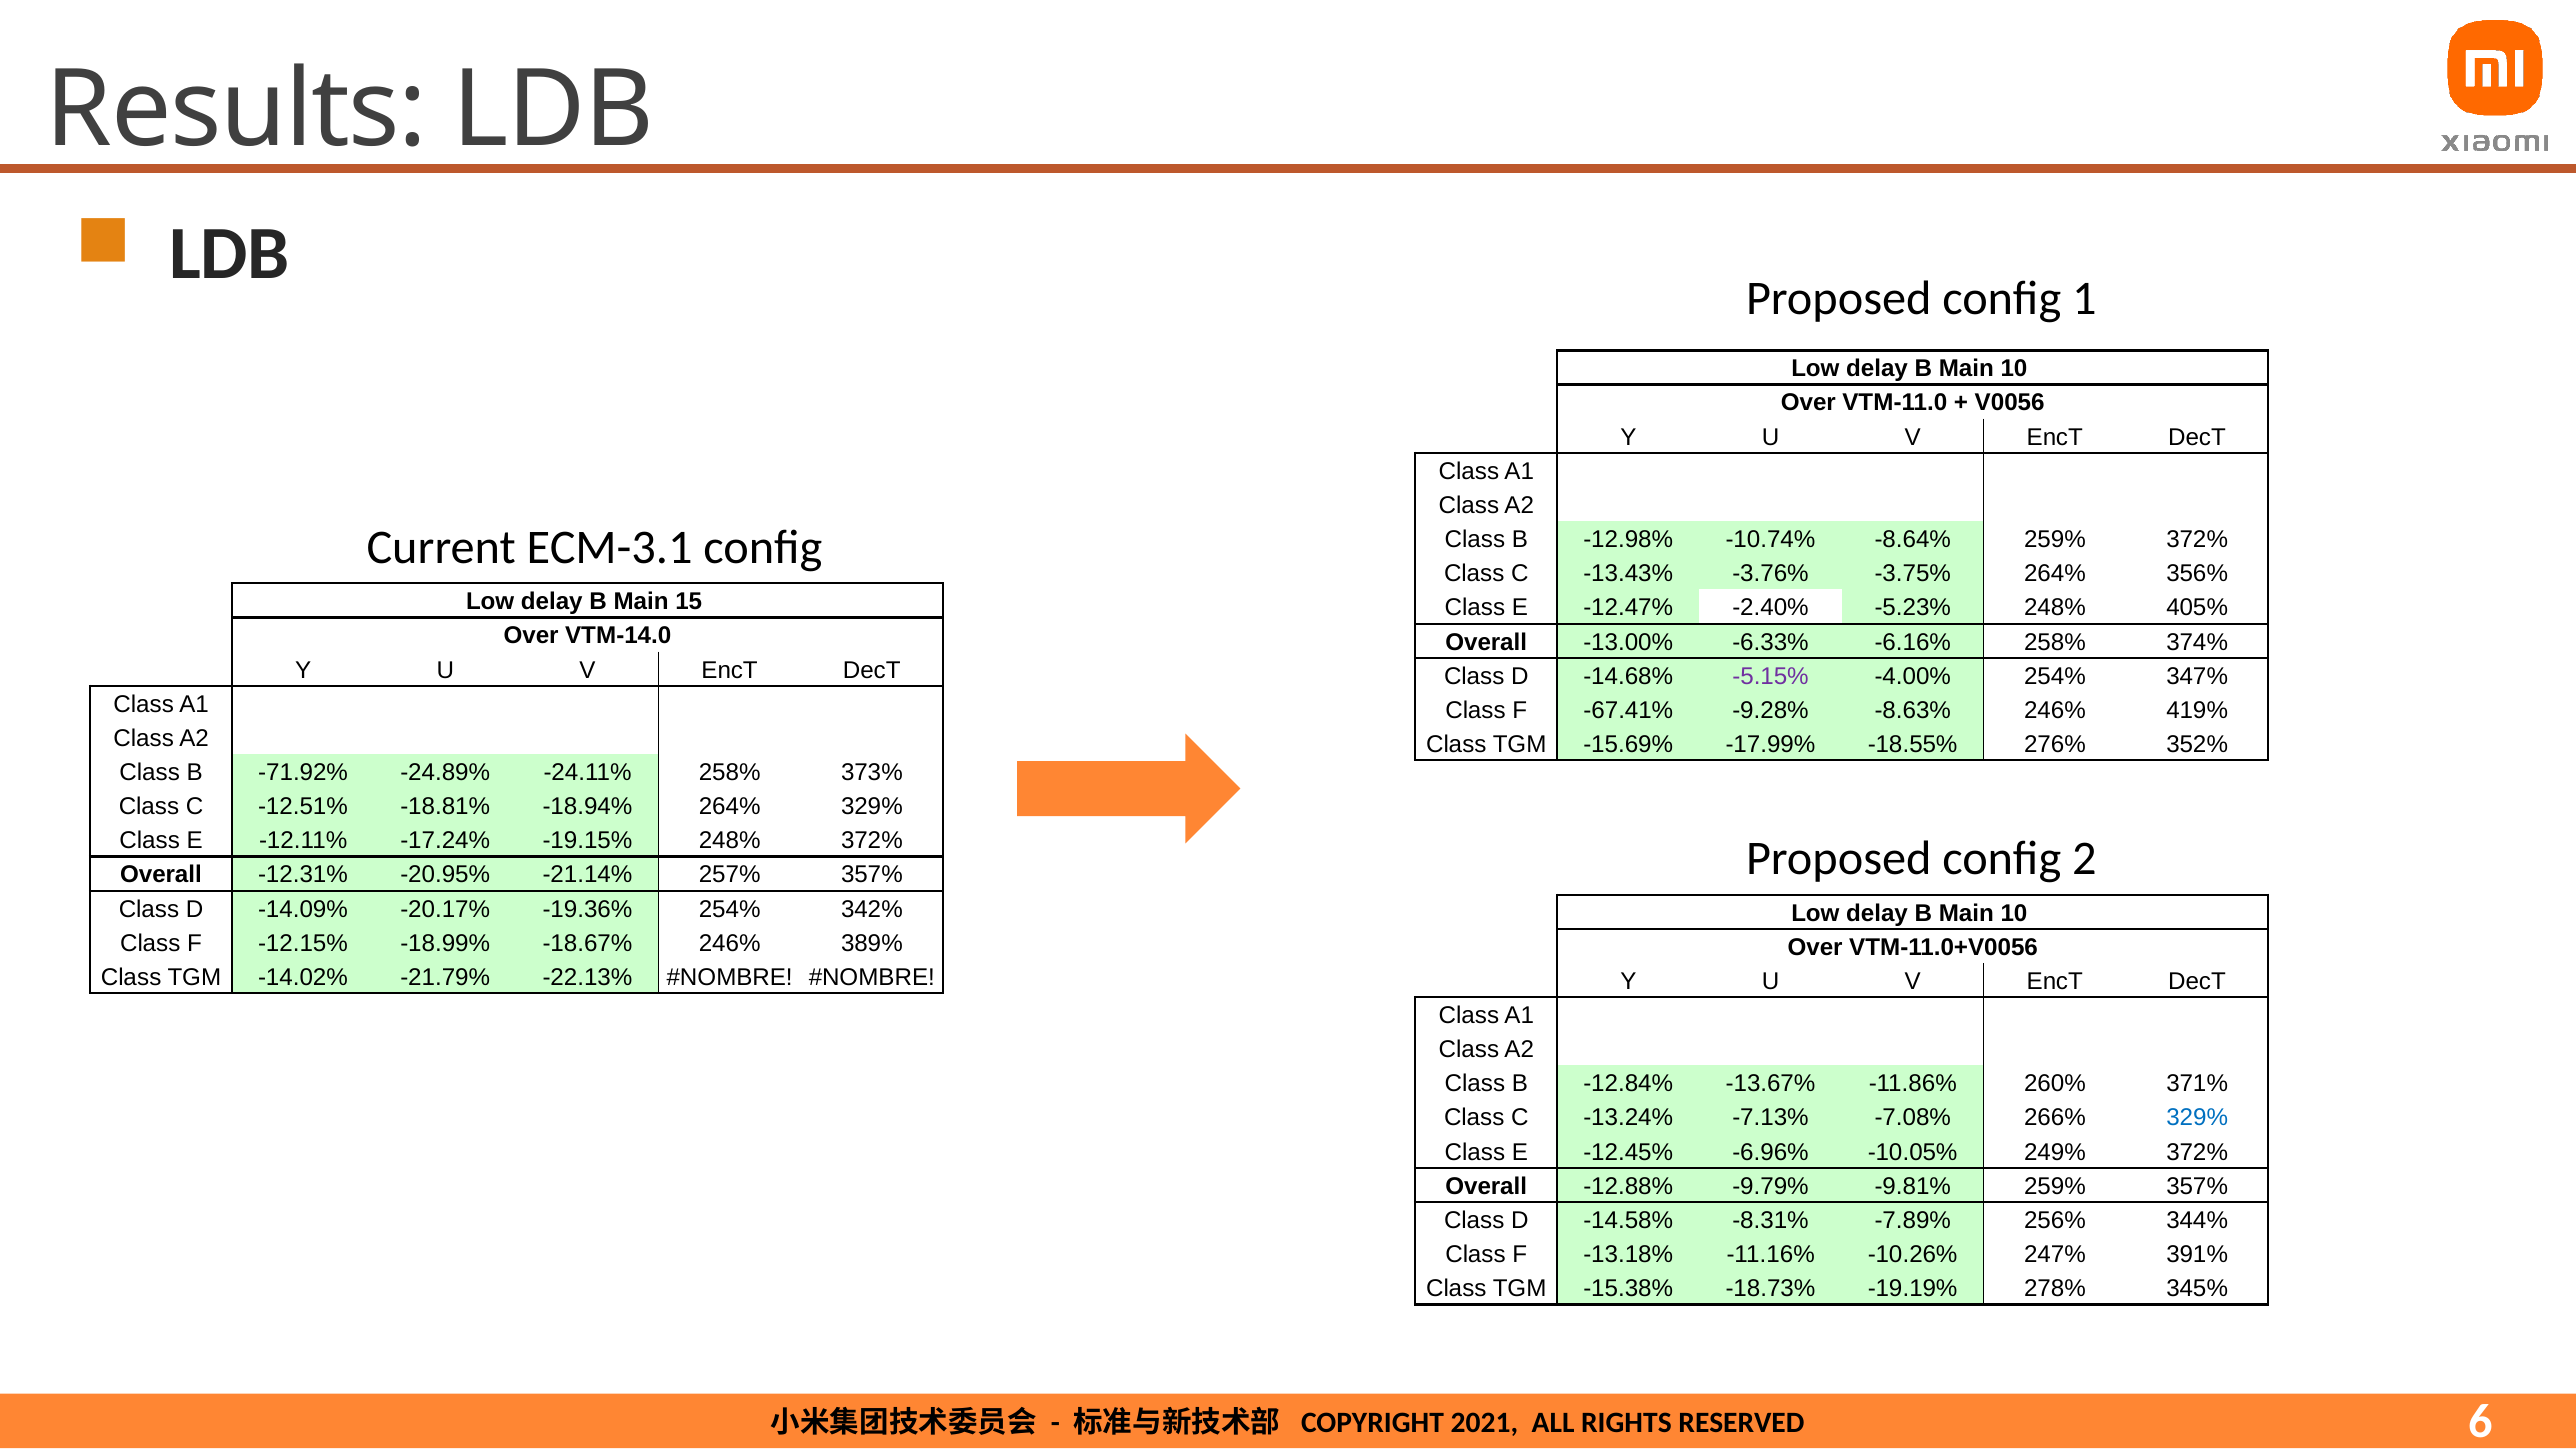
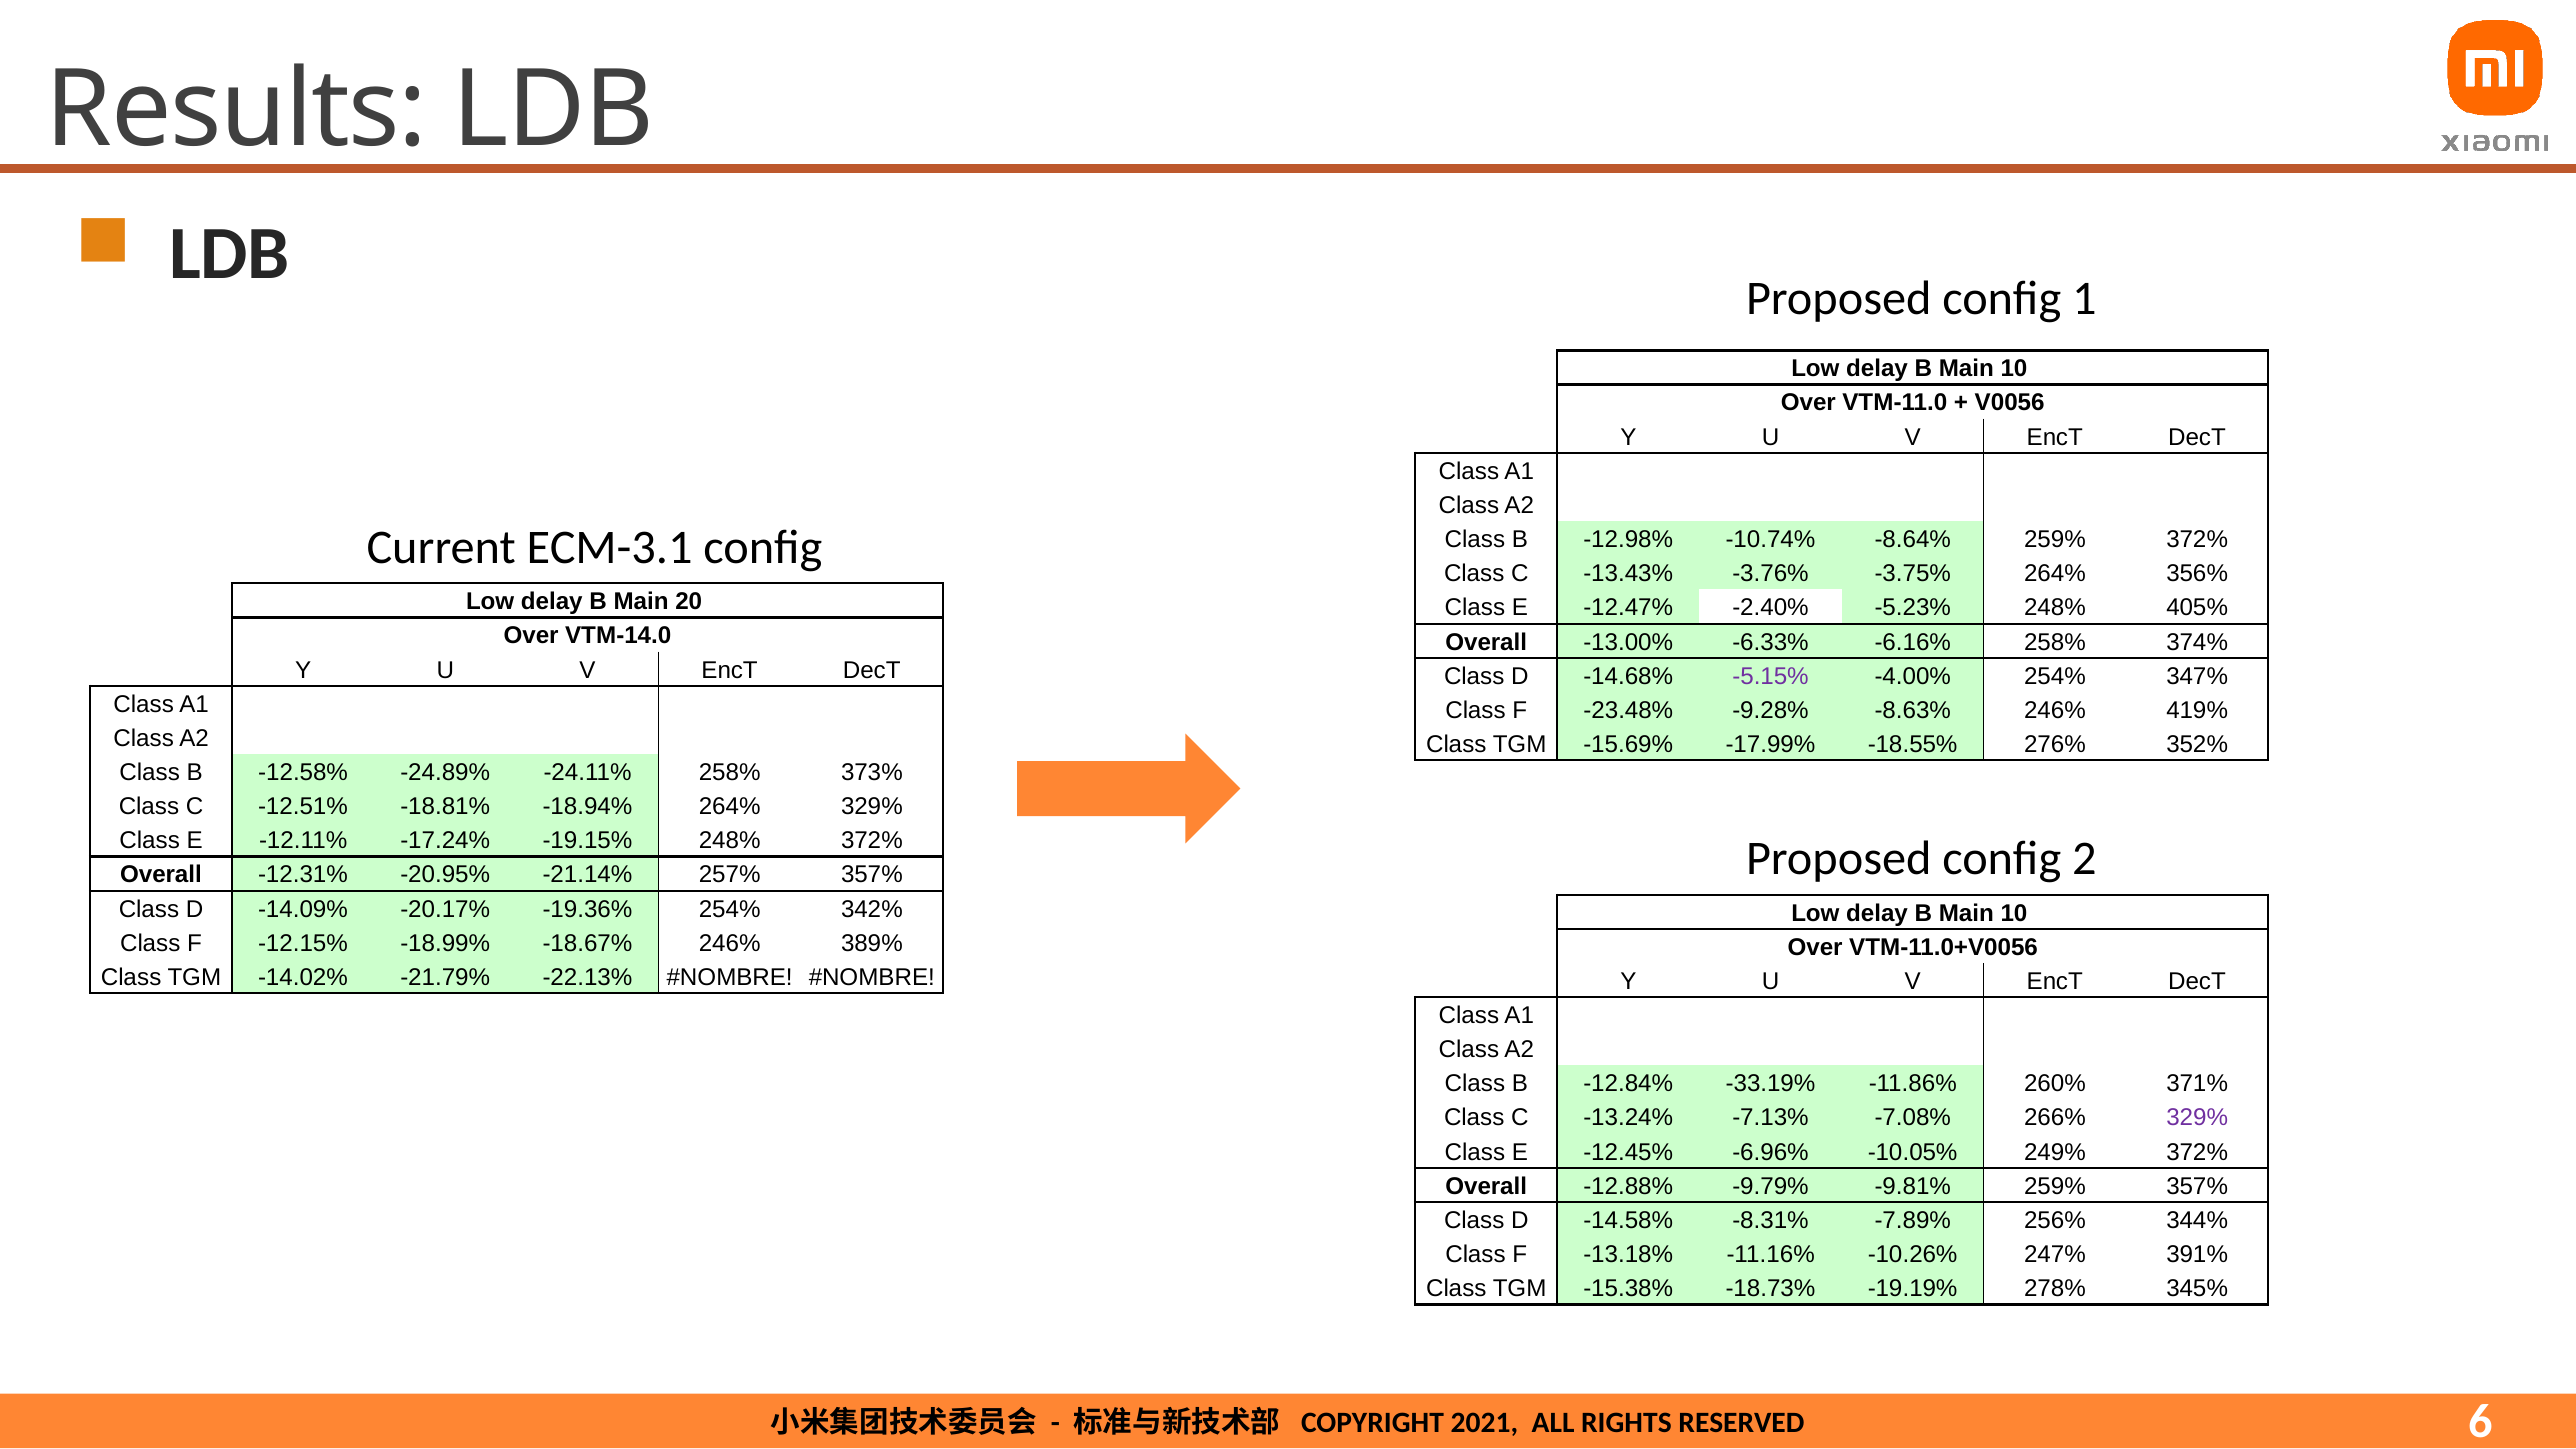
15: 15 -> 20
-67.41%: -67.41% -> -23.48%
-71.92%: -71.92% -> -12.58%
-13.67%: -13.67% -> -33.19%
329% at (2197, 1118) colour: blue -> purple
